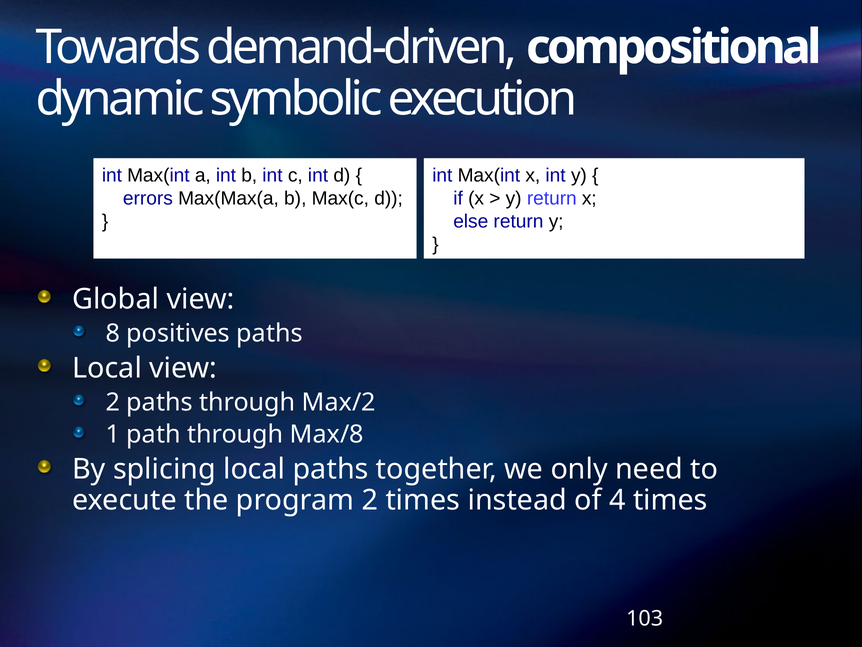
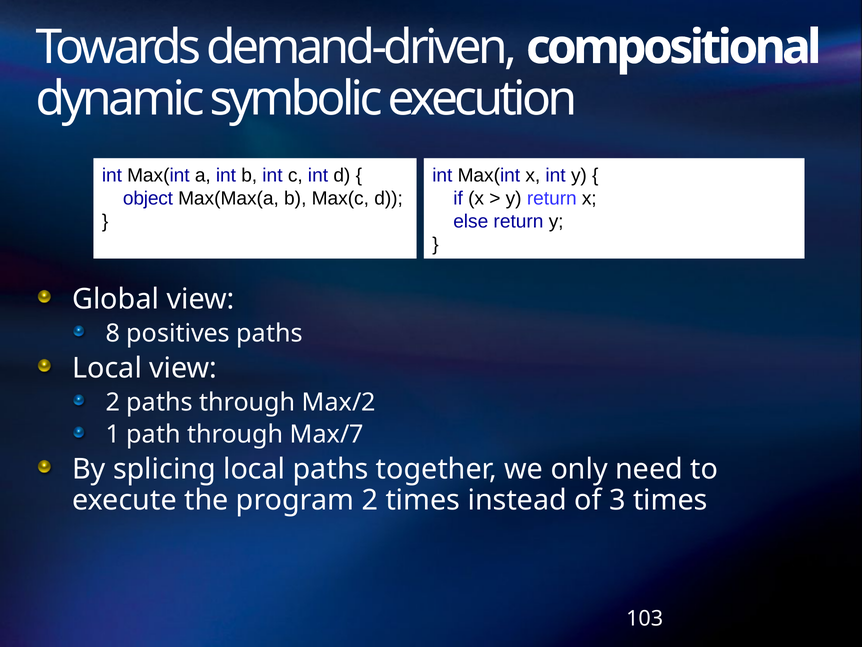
errors: errors -> object
Max/8: Max/8 -> Max/7
4: 4 -> 3
